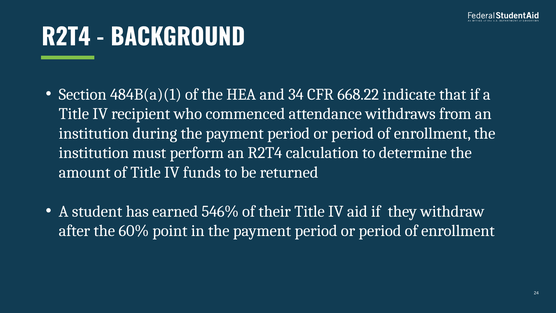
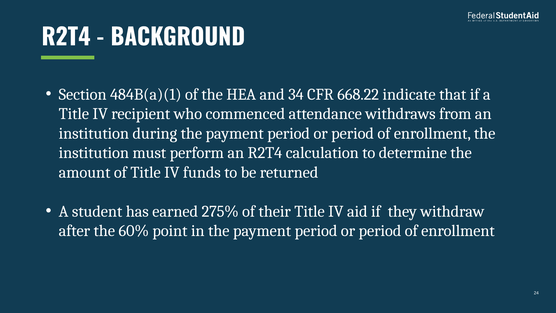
546%: 546% -> 275%
